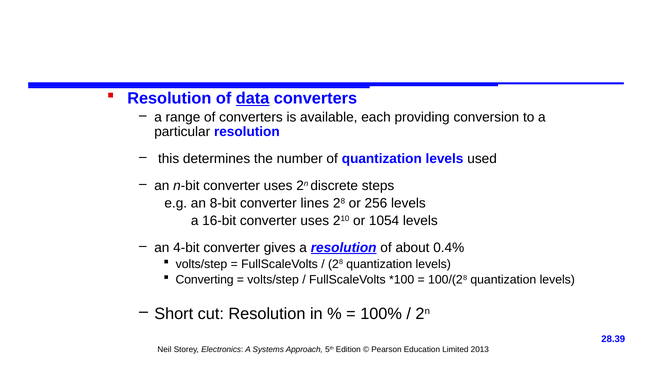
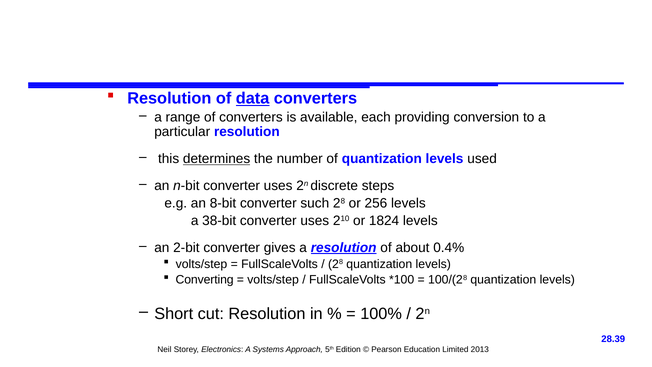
determines underline: none -> present
lines: lines -> such
16-bit: 16-bit -> 38-bit
1054: 1054 -> 1824
4-bit: 4-bit -> 2-bit
